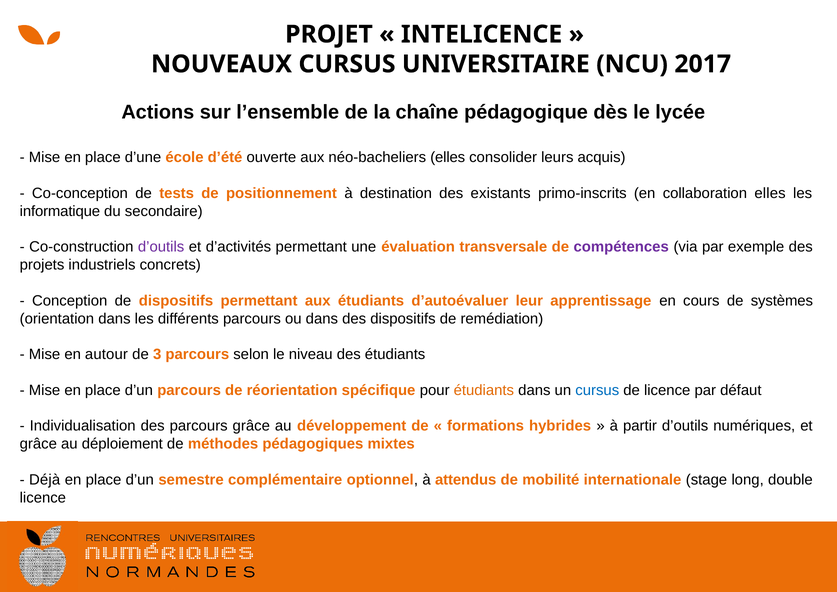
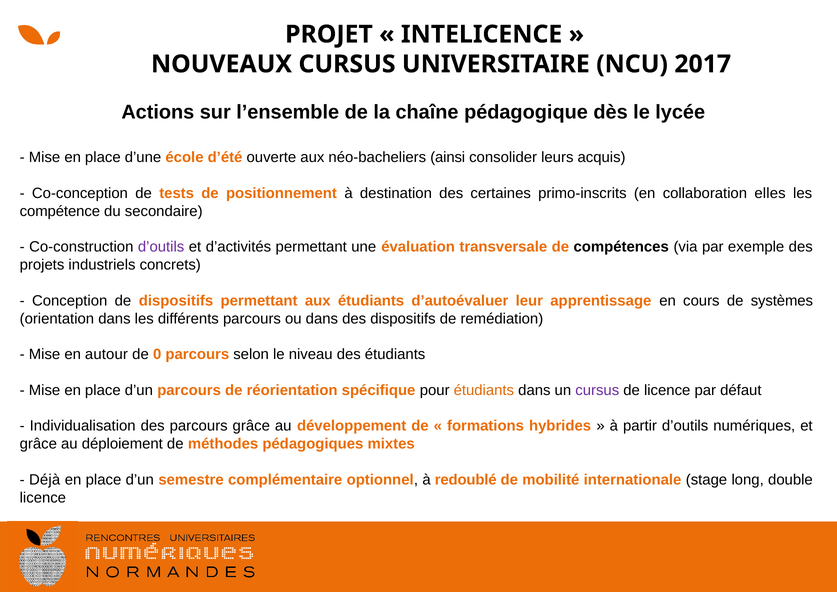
néo-bacheliers elles: elles -> ainsi
existants: existants -> certaines
informatique: informatique -> compétence
compétences colour: purple -> black
3: 3 -> 0
cursus at (597, 390) colour: blue -> purple
attendus: attendus -> redoublé
